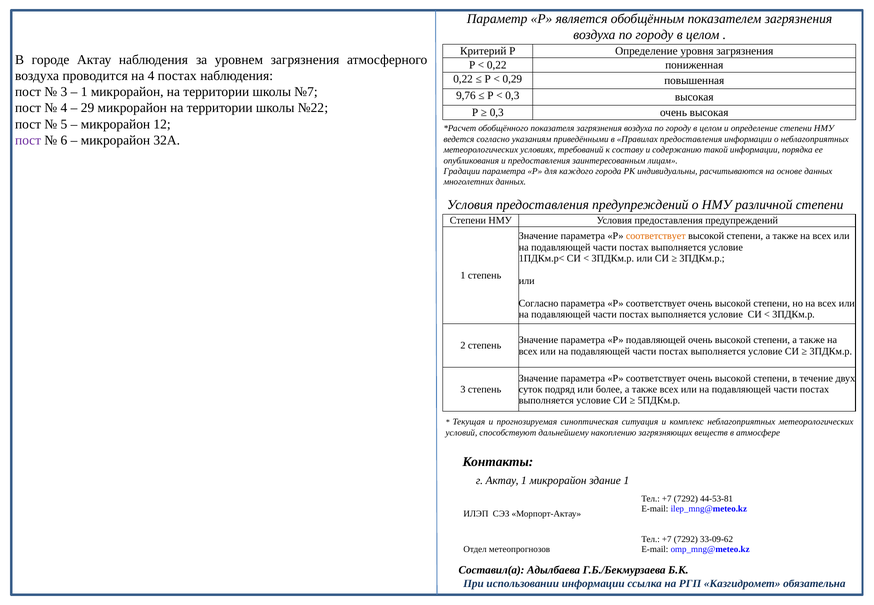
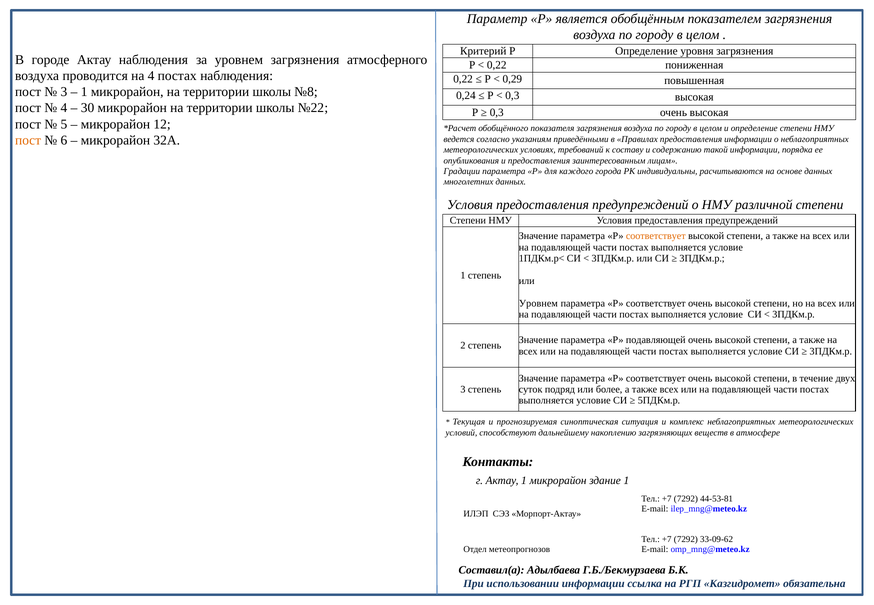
№7: №7 -> №8
9,76: 9,76 -> 0,24
29: 29 -> 30
пост at (28, 140) colour: purple -> orange
Согласно at (539, 303): Согласно -> Уровнем
